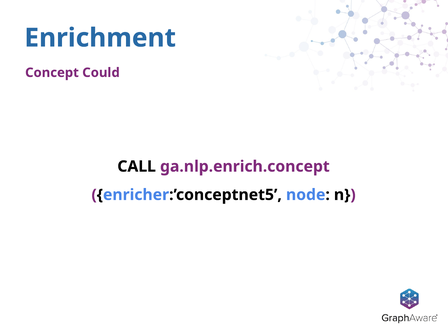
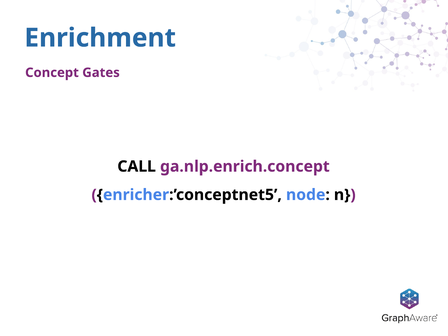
Could: Could -> Gates
